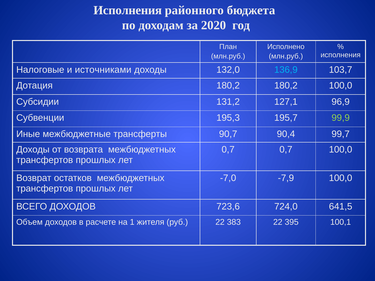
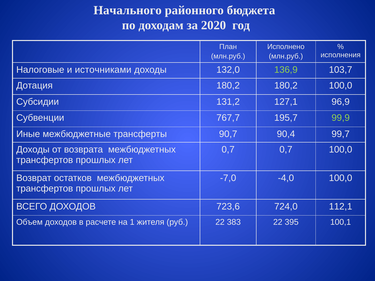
Исполнения at (128, 10): Исполнения -> Начального
136,9 colour: light blue -> light green
195,3: 195,3 -> 767,7
-7,9: -7,9 -> -4,0
641,5: 641,5 -> 112,1
